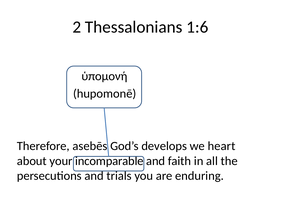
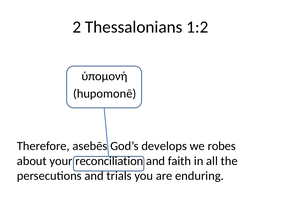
1:6: 1:6 -> 1:2
heart: heart -> robes
incomparable: incomparable -> reconciliation
